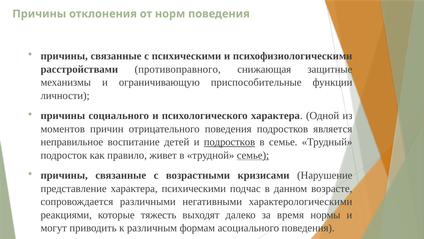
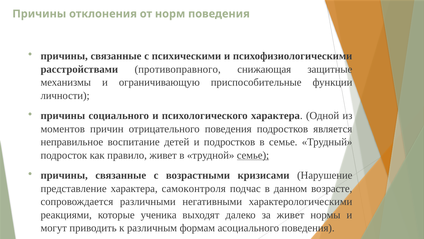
подростков at (230, 142) underline: present -> none
характера психическими: психическими -> самоконтроля
тяжесть: тяжесть -> ученика
за время: время -> живет
